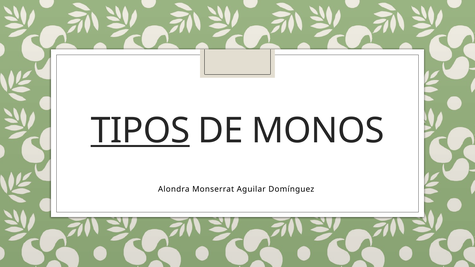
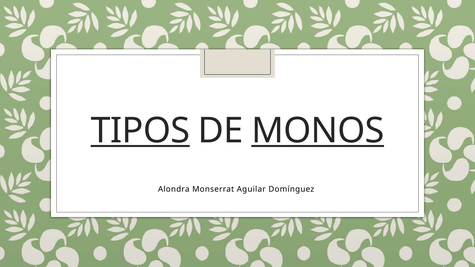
MONOS underline: none -> present
